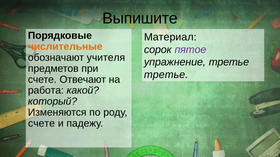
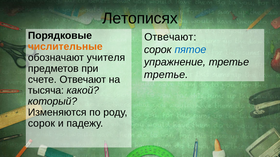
Выпишите: Выпишите -> Летописях
Материал at (170, 37): Материал -> Отвечают
пятое colour: purple -> blue
работа: работа -> тысяча
счете at (41, 124): счете -> сорок
